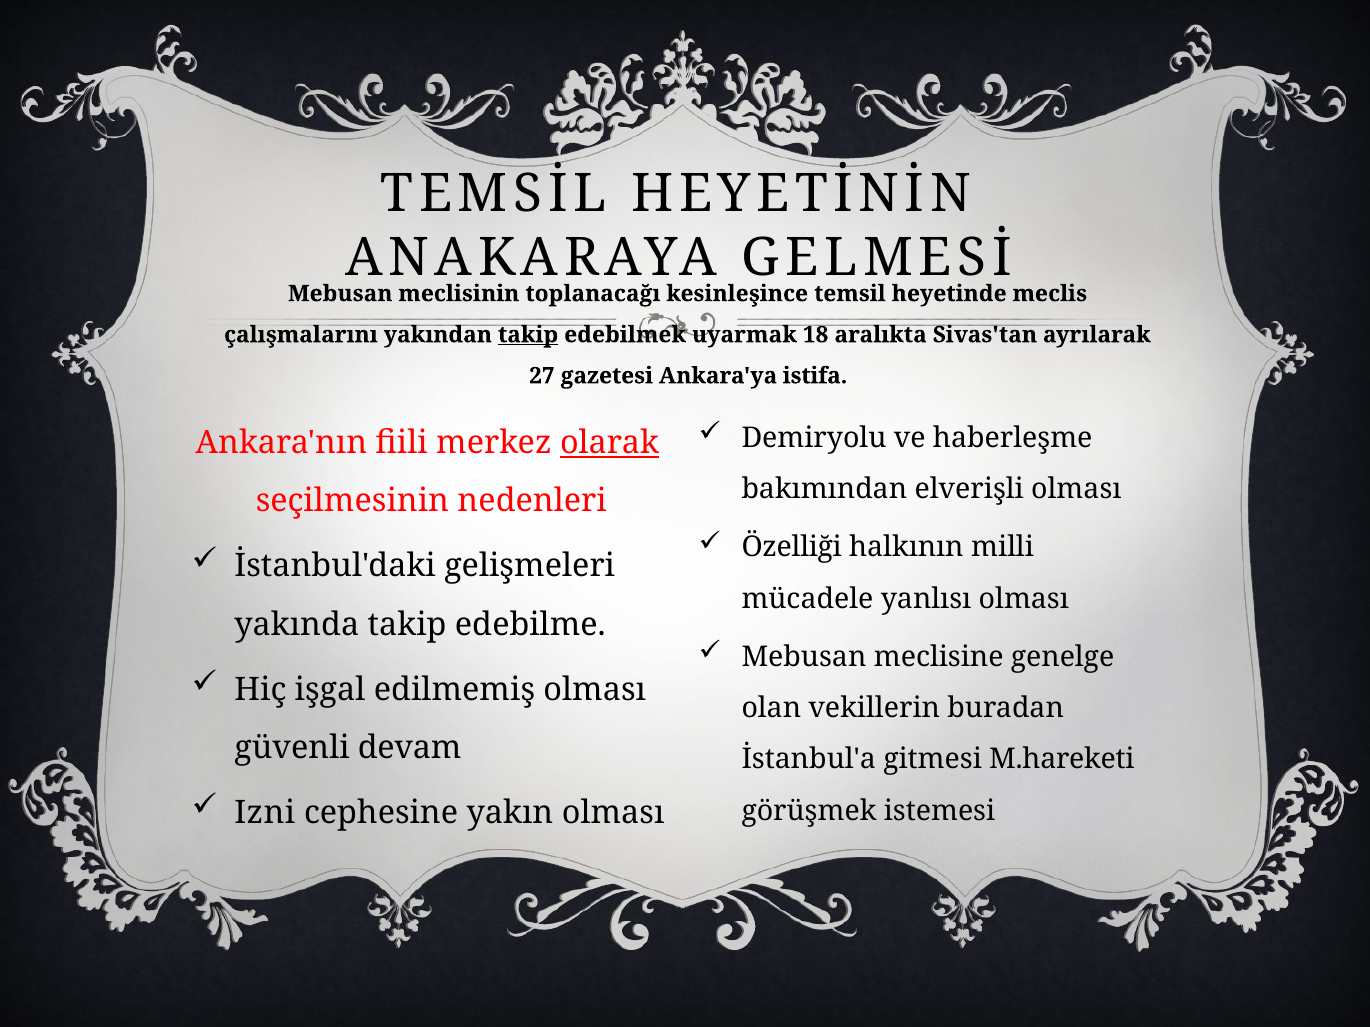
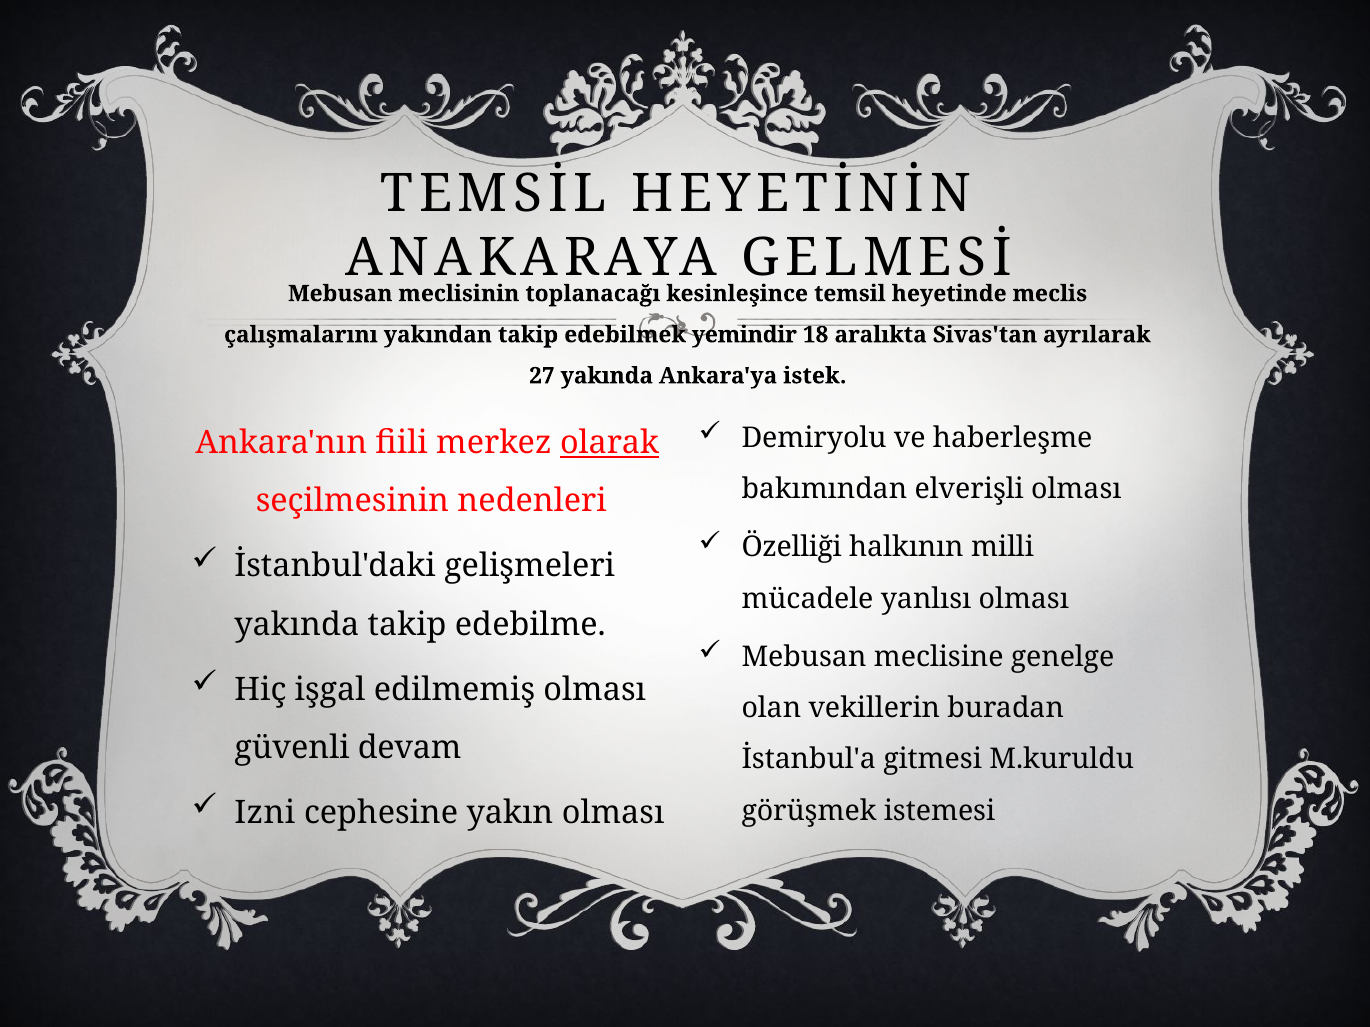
takip at (528, 335) underline: present -> none
uyarmak: uyarmak -> yemindir
27 gazetesi: gazetesi -> yakında
istifa: istifa -> istek
M.hareketi: M.hareketi -> M.kuruldu
